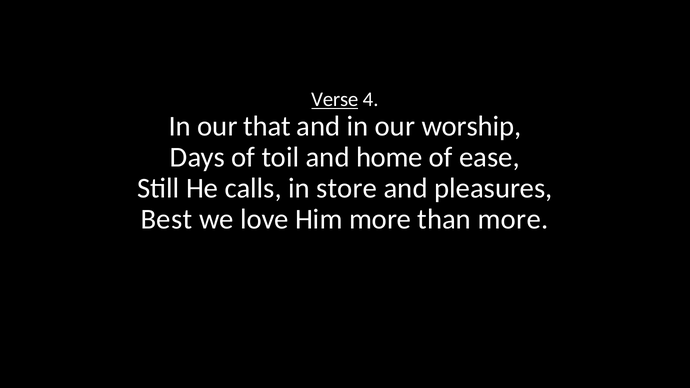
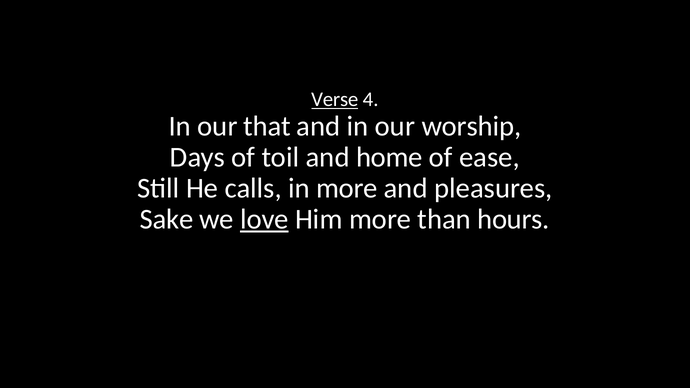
in store: store -> more
Best: Best -> Sake
love underline: none -> present
than more: more -> hours
